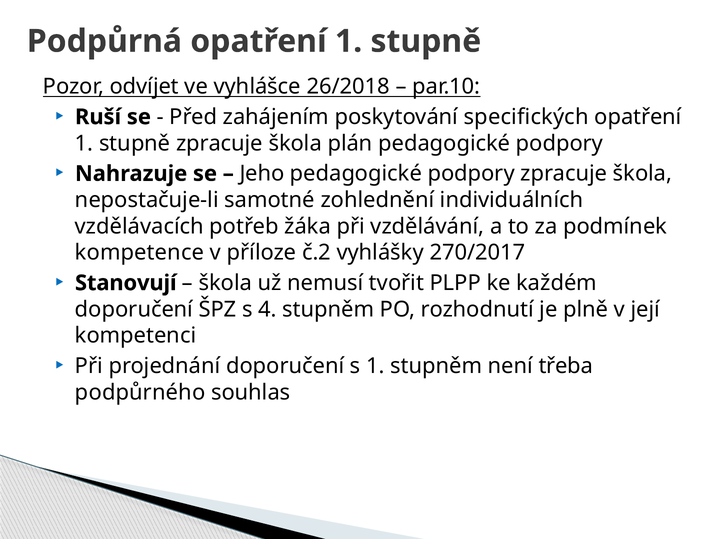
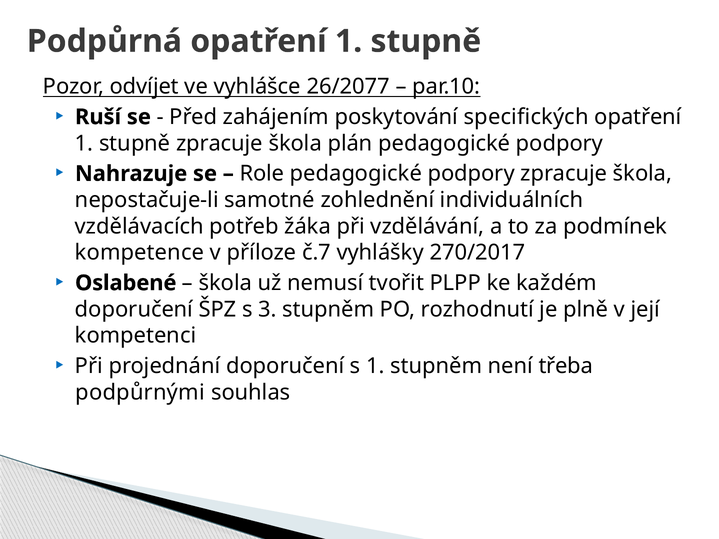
26/2018: 26/2018 -> 26/2077
Jeho: Jeho -> Role
č.2: č.2 -> č.7
Stanovují: Stanovují -> Oslabené
4: 4 -> 3
podpůrného: podpůrného -> podpůrnými
